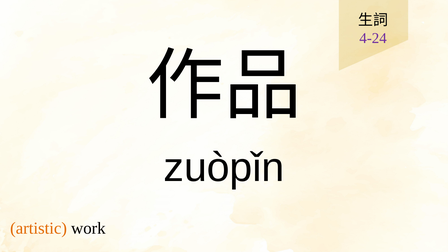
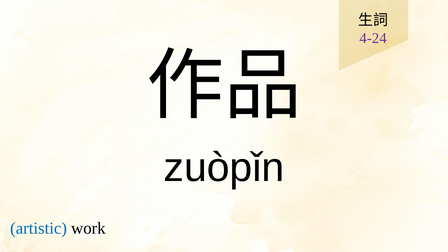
artistic colour: orange -> blue
